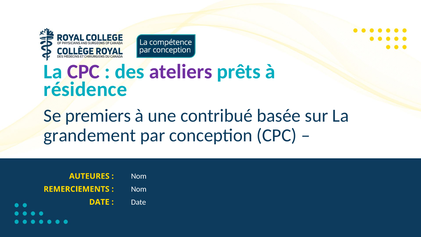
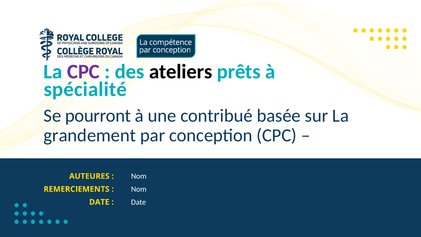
ateliers colour: purple -> black
résidence: résidence -> spécialité
premiers: premiers -> pourront
